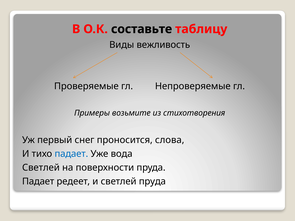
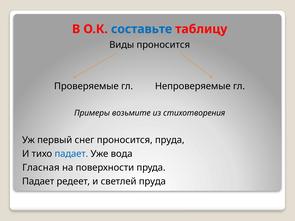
составьте colour: black -> blue
Виды вежливость: вежливость -> проносится
проносится слова: слова -> пруда
Светлей at (41, 168): Светлей -> Гласная
